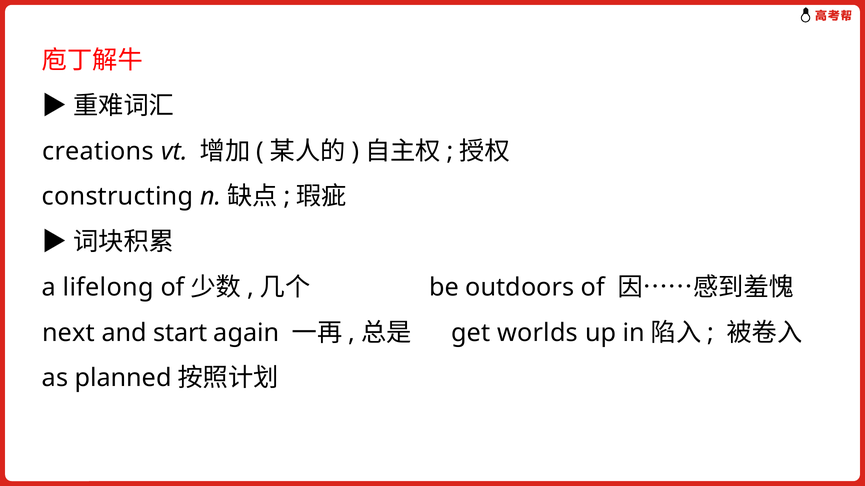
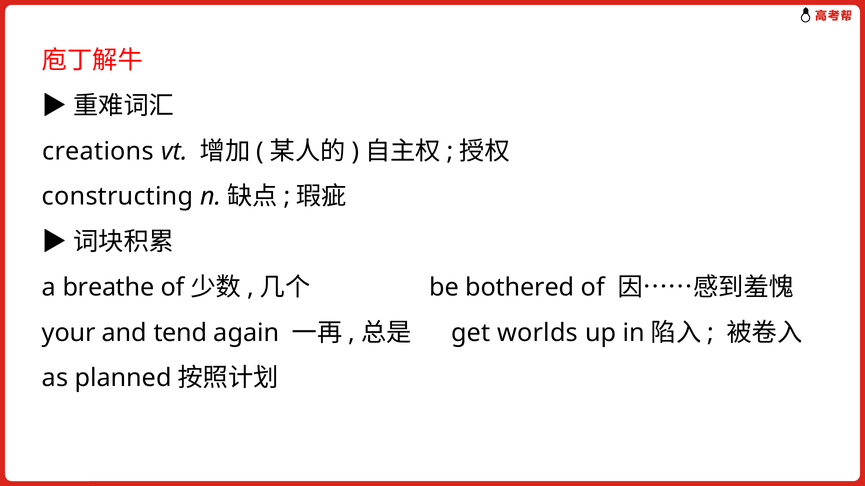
lifelong: lifelong -> breathe
outdoors: outdoors -> bothered
next: next -> your
start: start -> tend
